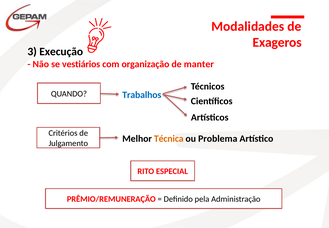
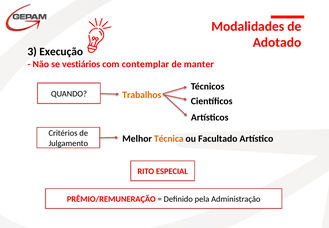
Exageros: Exageros -> Adotado
organização: organização -> contemplar
Trabalhos colour: blue -> orange
Problema: Problema -> Facultado
